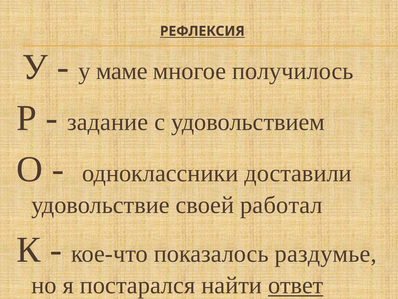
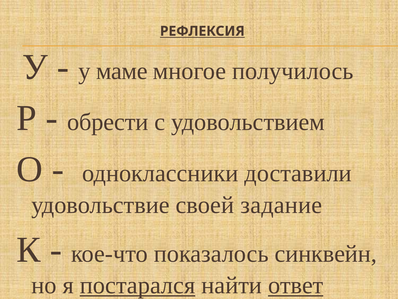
задание: задание -> обрести
работал: работал -> задание
раздумье: раздумье -> синквейн
постарался underline: none -> present
